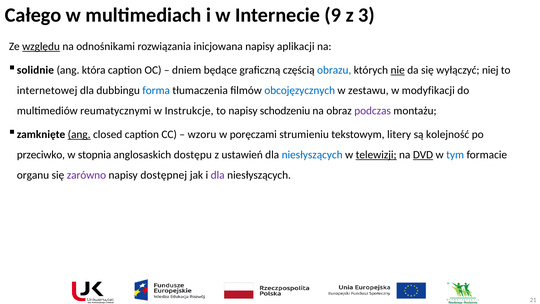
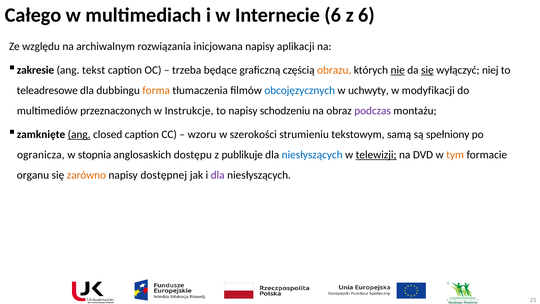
Internecie 9: 9 -> 6
z 3: 3 -> 6
względu underline: present -> none
odnośnikami: odnośnikami -> archiwalnym
solidnie: solidnie -> zakresie
która: która -> tekst
dniem: dniem -> trzeba
obrazu colour: blue -> orange
się at (427, 70) underline: none -> present
internetowej: internetowej -> teleadresowe
forma colour: blue -> orange
zestawu: zestawu -> uchwyty
reumatycznymi: reumatycznymi -> przeznaczonych
poręczami: poręczami -> szerokości
litery: litery -> samą
kolejność: kolejność -> spełniony
przeciwko: przeciwko -> ogranicza
ustawień: ustawień -> publikuje
DVD underline: present -> none
tym colour: blue -> orange
zarówno colour: purple -> orange
